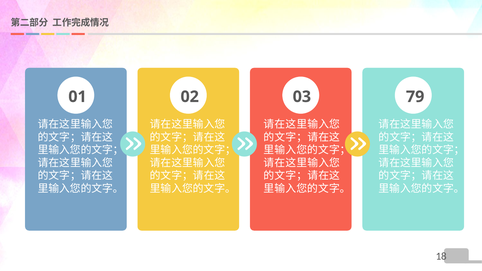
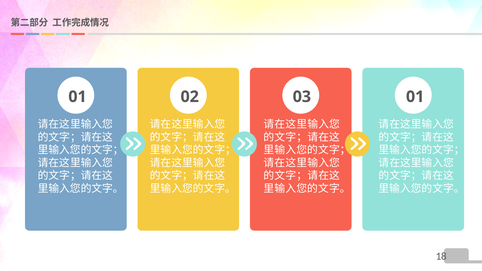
03 79: 79 -> 01
